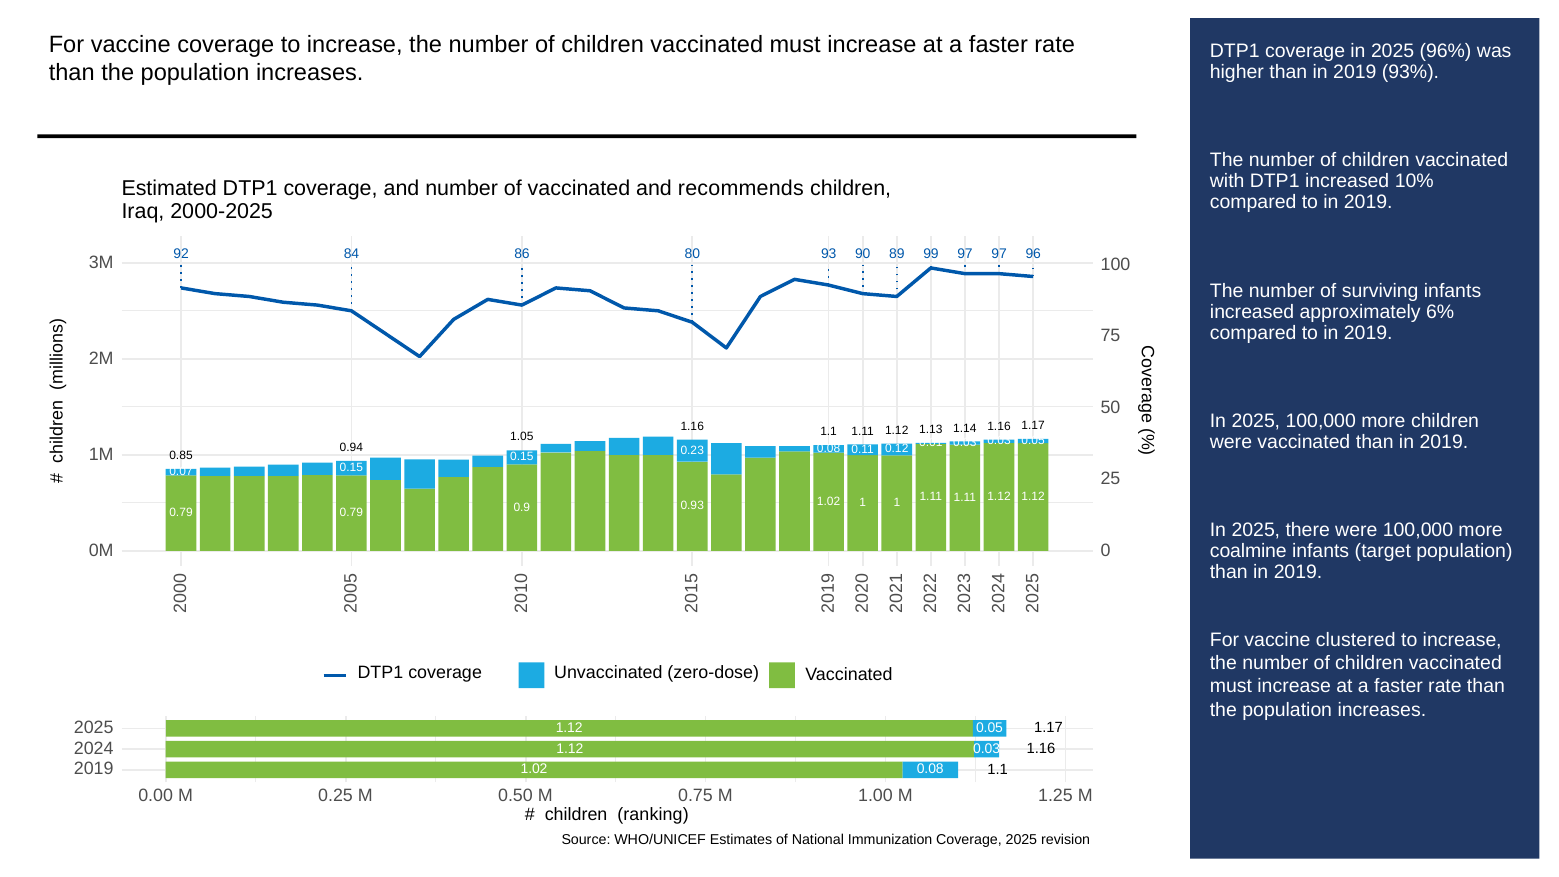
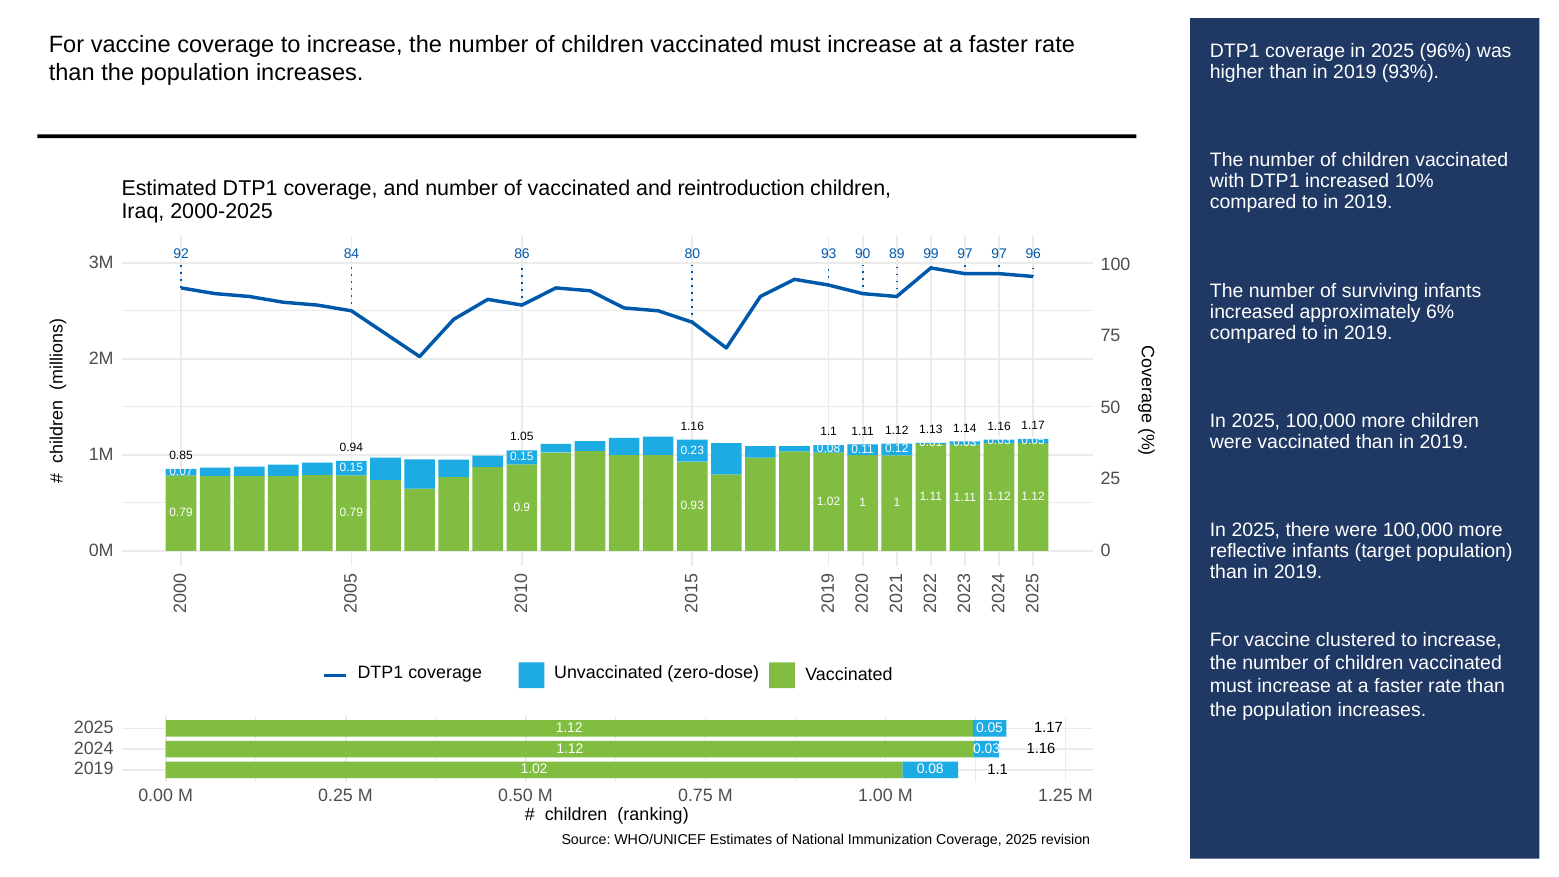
recommends: recommends -> reintroduction
coalmine: coalmine -> reflective
